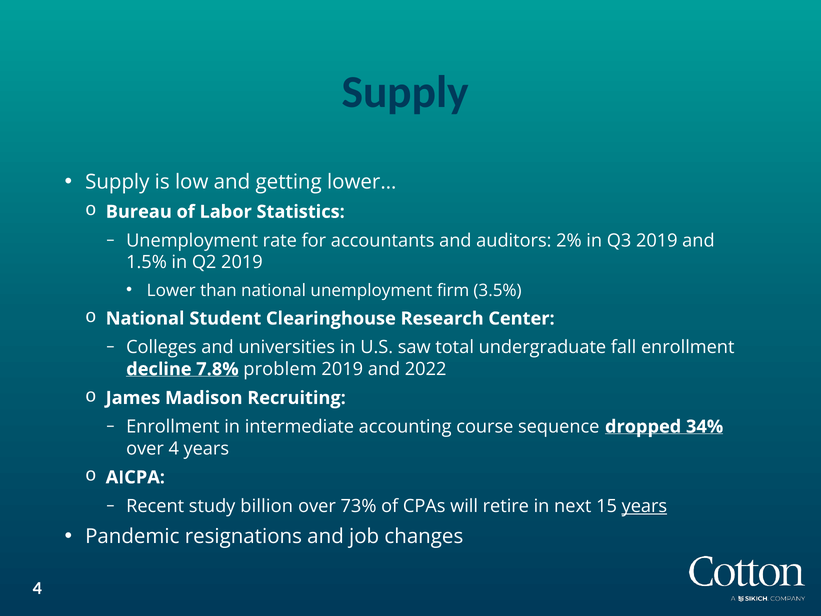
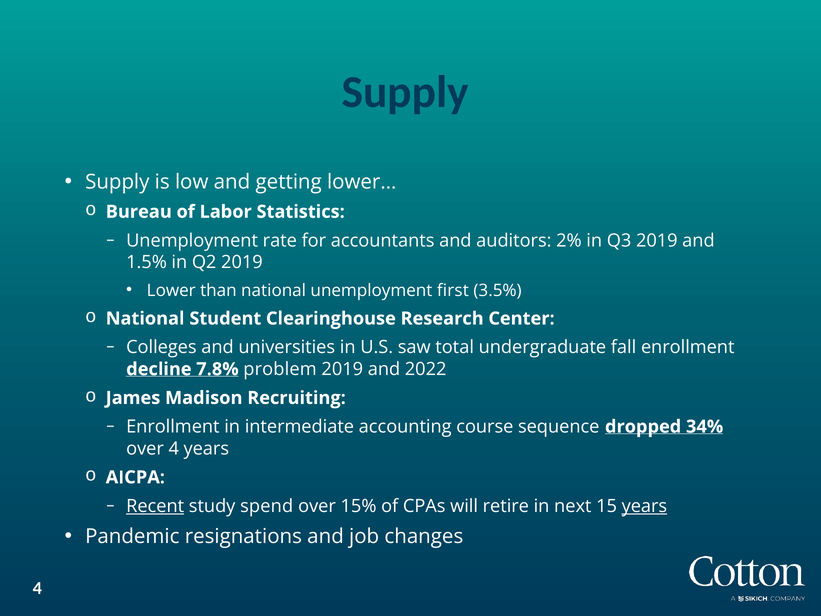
firm: firm -> first
Recent underline: none -> present
billion: billion -> spend
73%: 73% -> 15%
